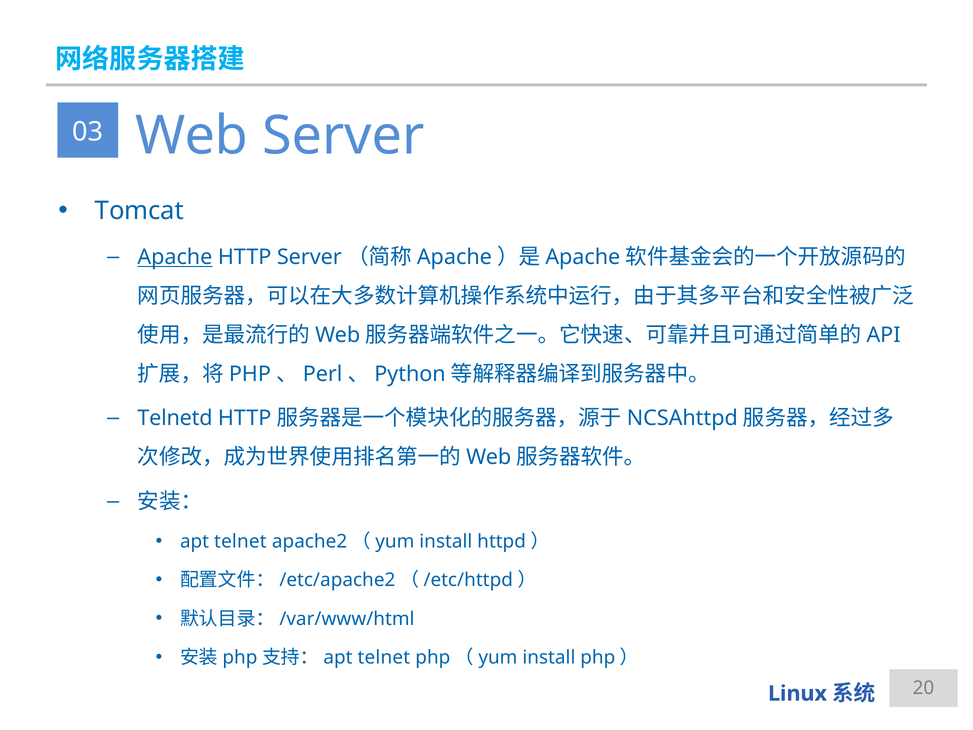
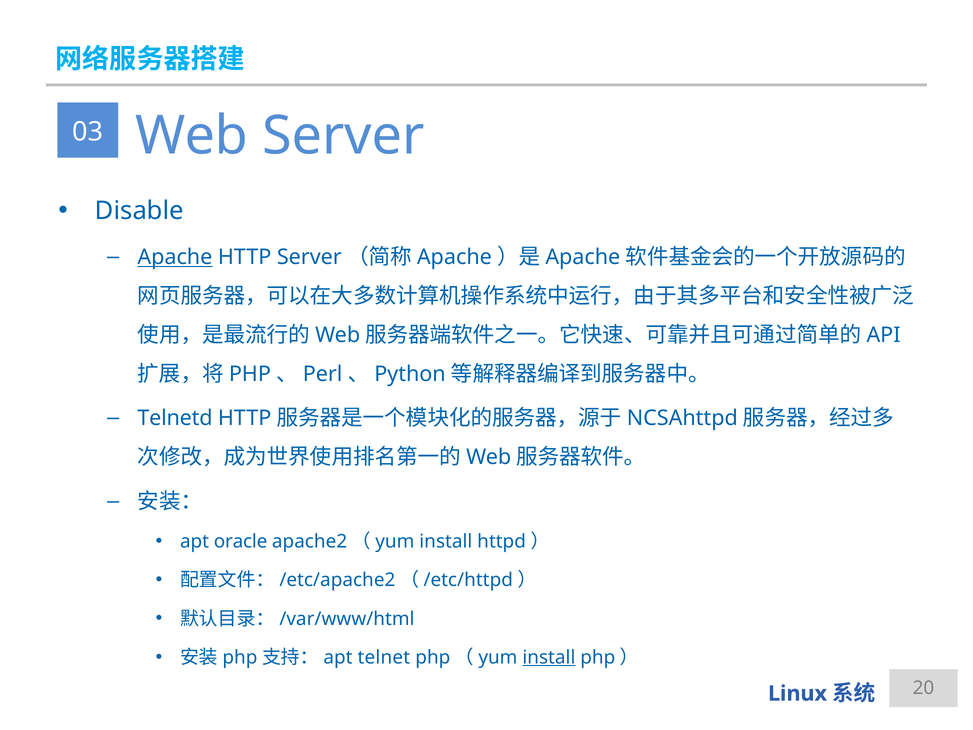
Tomcat: Tomcat -> Disable
apt telnet: telnet -> oracle
install at (549, 657) underline: none -> present
